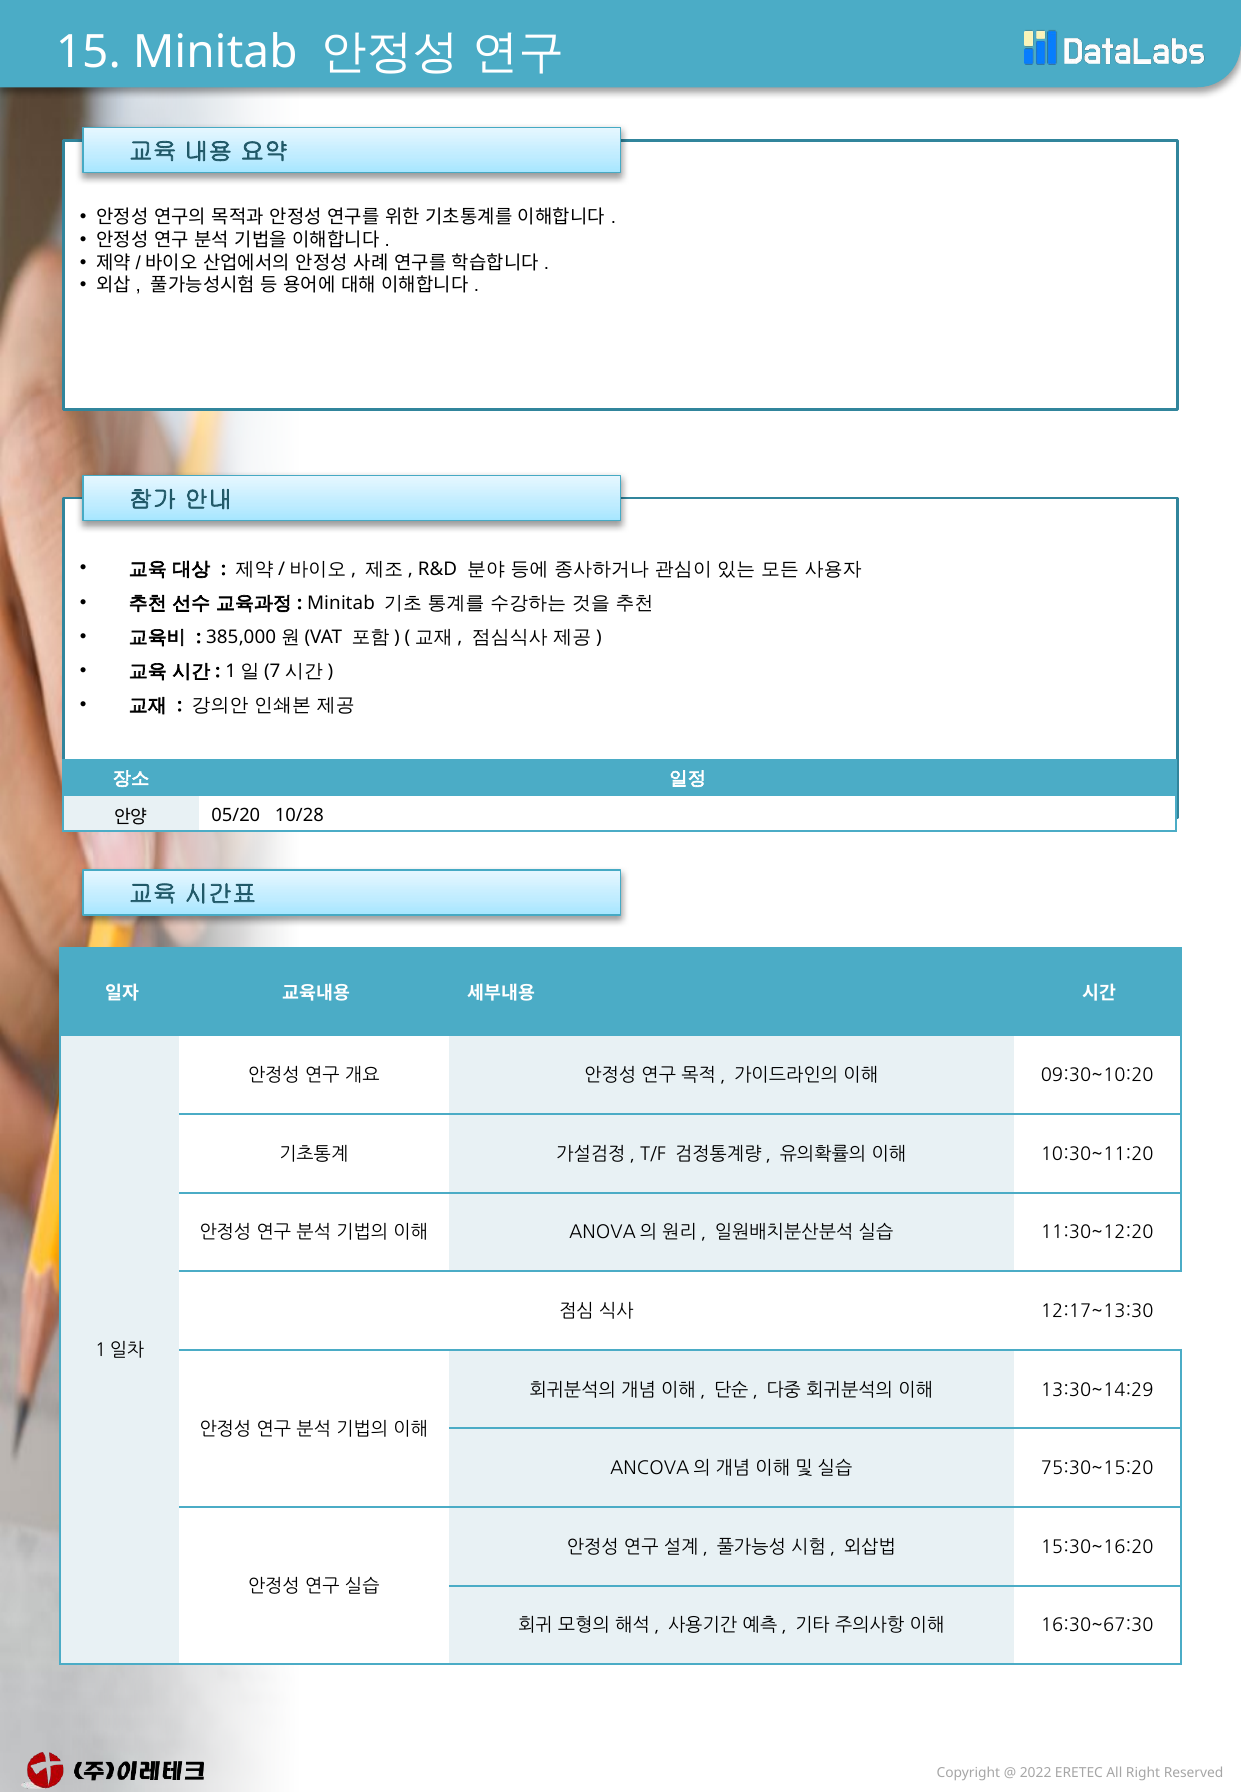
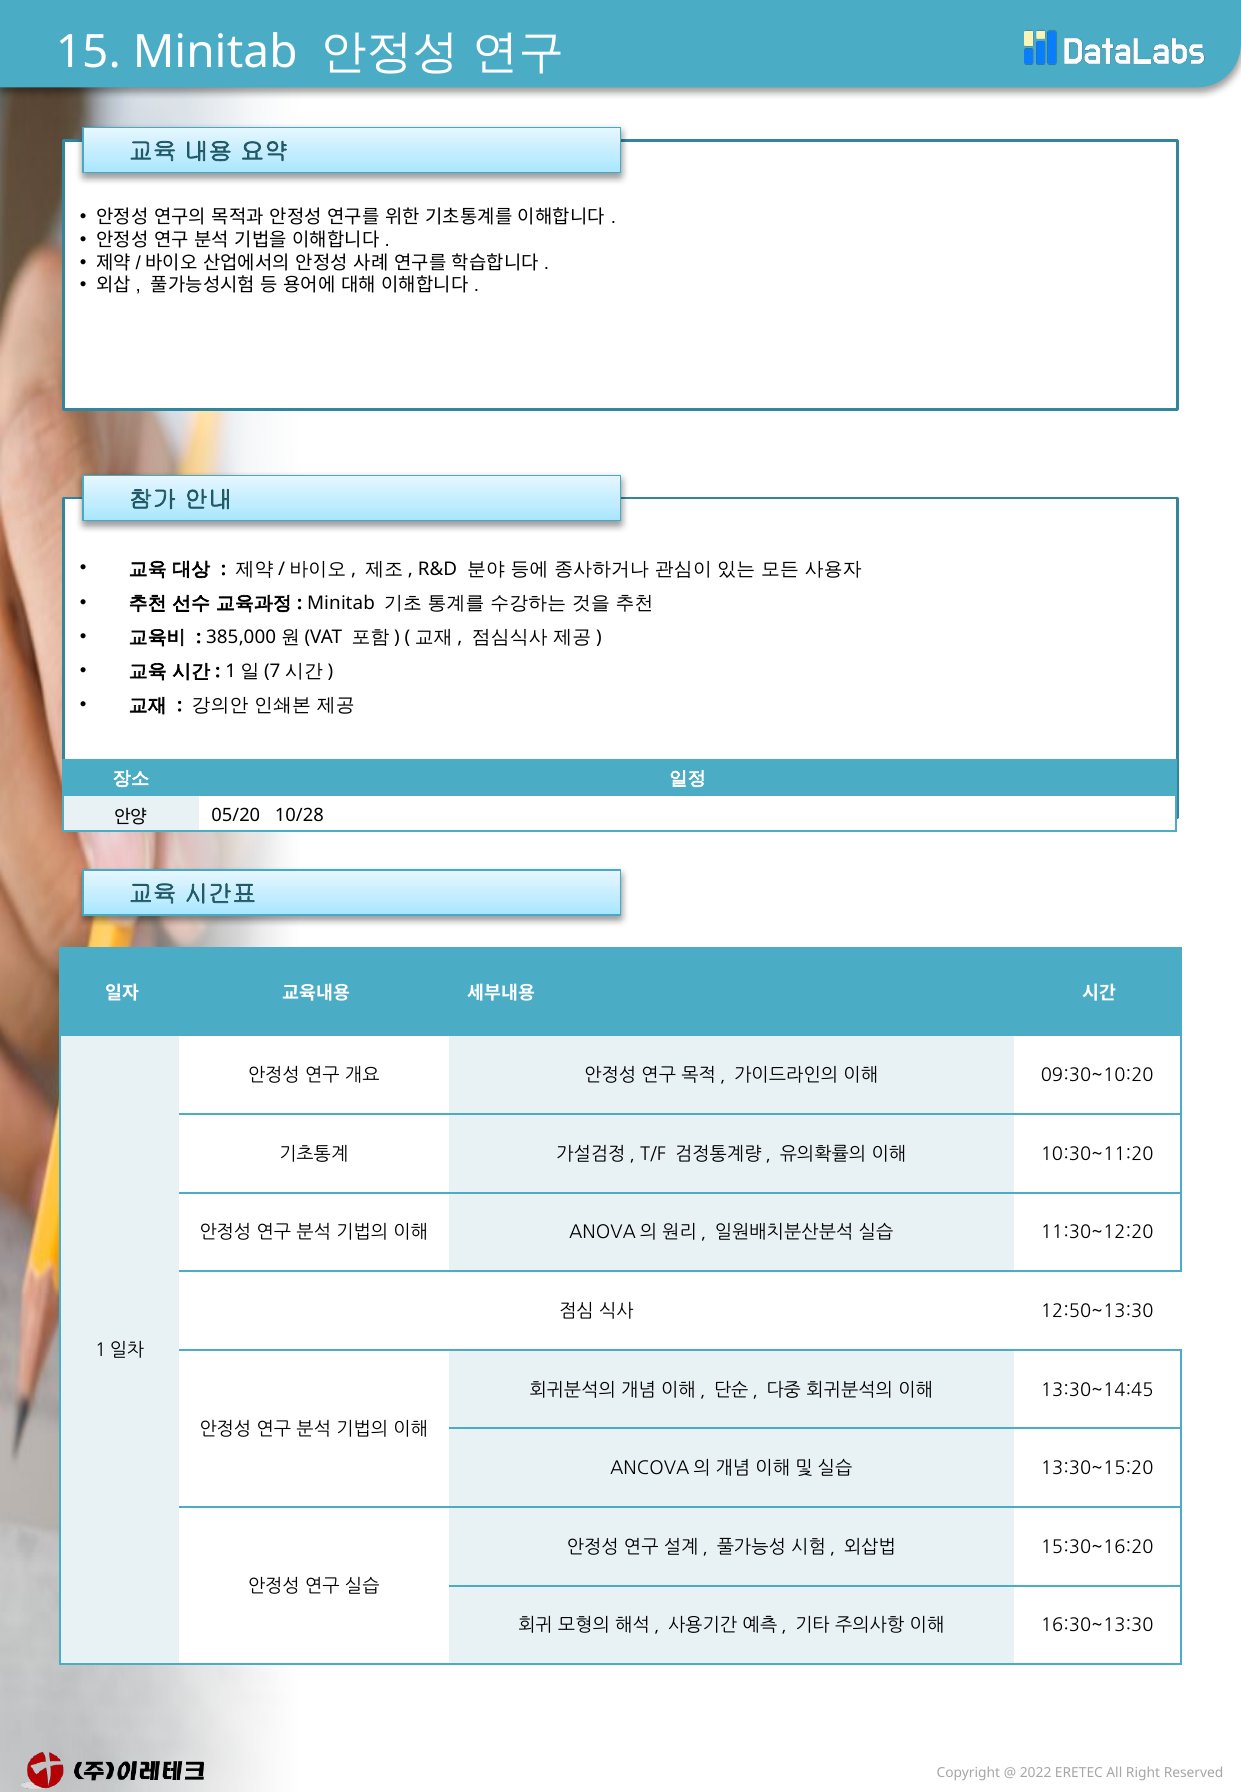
12:17~13:30: 12:17~13:30 -> 12:50~13:30
13:30~14:29: 13:30~14:29 -> 13:30~14:45
75:30~15:20: 75:30~15:20 -> 13:30~15:20
16:30~67:30: 16:30~67:30 -> 16:30~13:30
